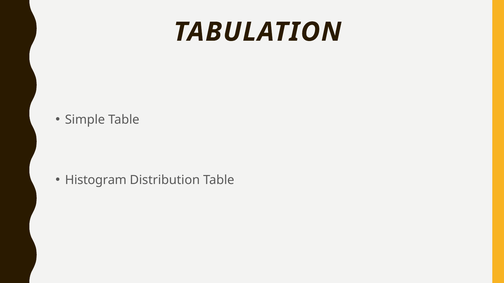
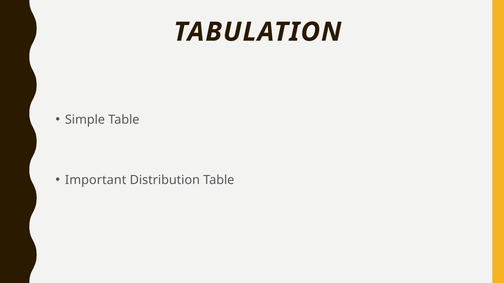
Histogram: Histogram -> Important
